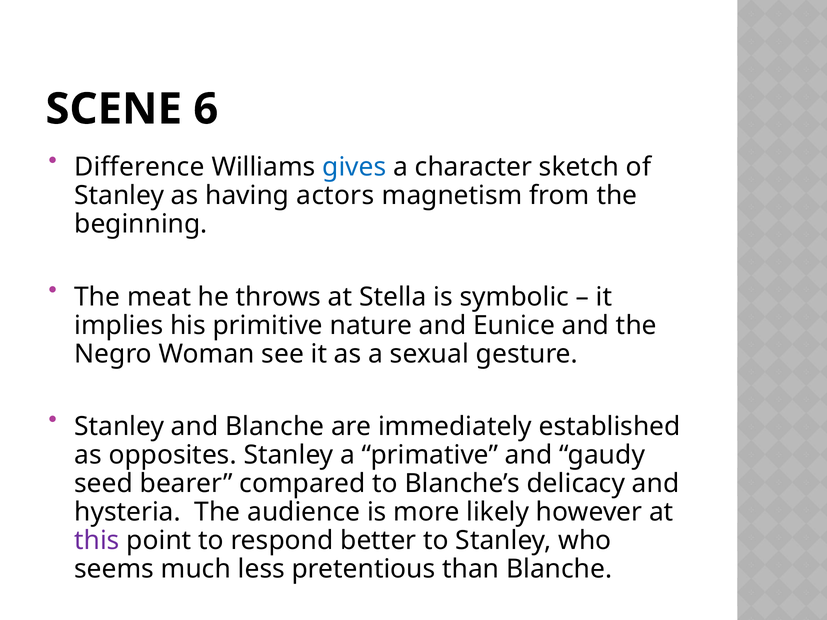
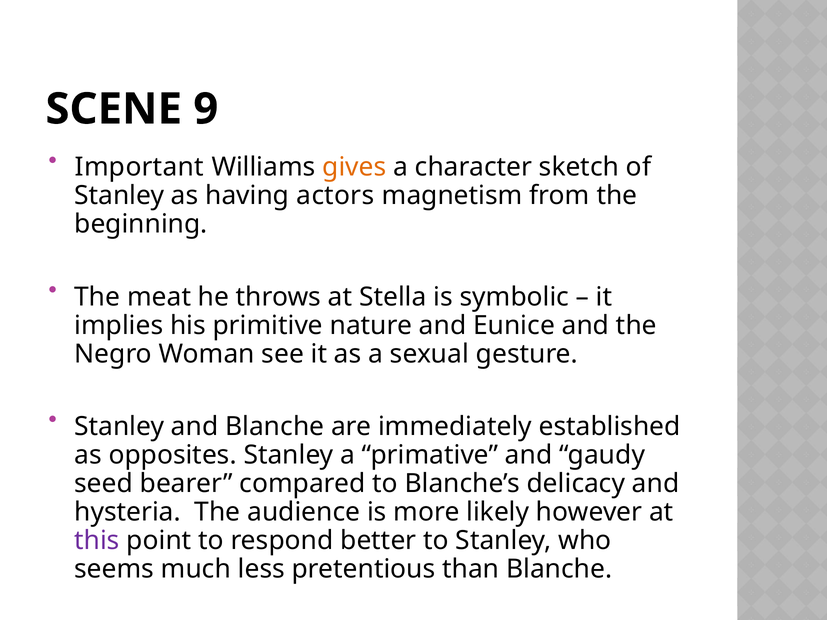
6: 6 -> 9
Difference: Difference -> Important
gives colour: blue -> orange
